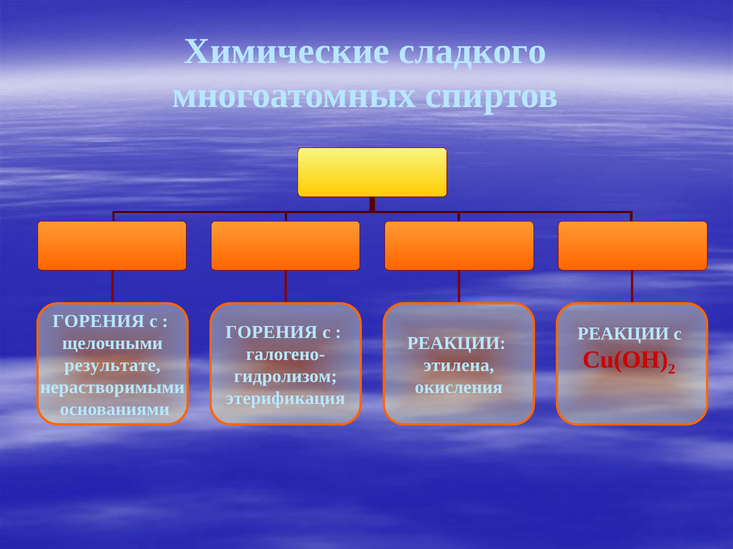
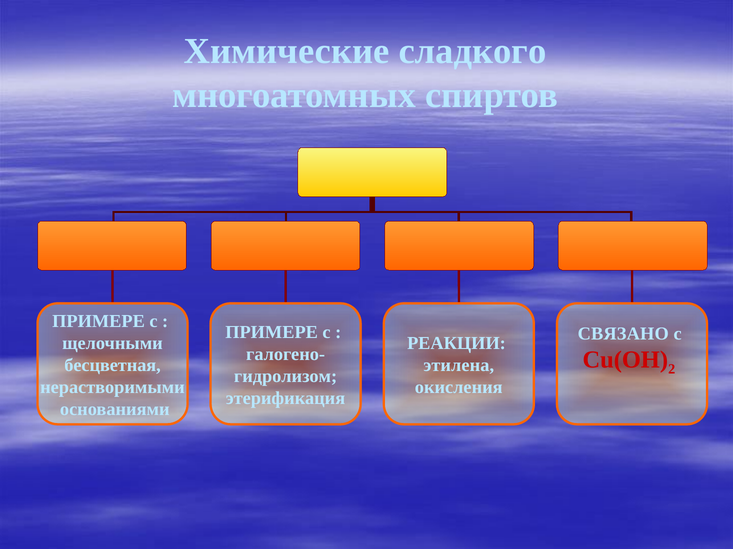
ГОРЕНИЯ at (98, 322): ГОРЕНИЯ -> ПРИМЕРЕ
ГОРЕНИЯ at (272, 333): ГОРЕНИЯ -> ПРИМЕРЕ
РЕАКЦИИ at (623, 334): РЕАКЦИИ -> СВЯЗАНО
результате: результате -> бесцветная
